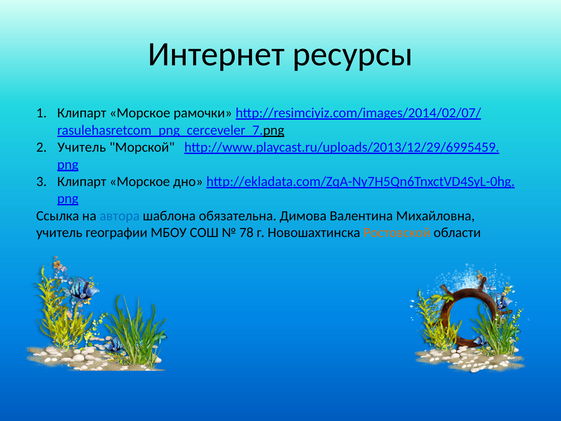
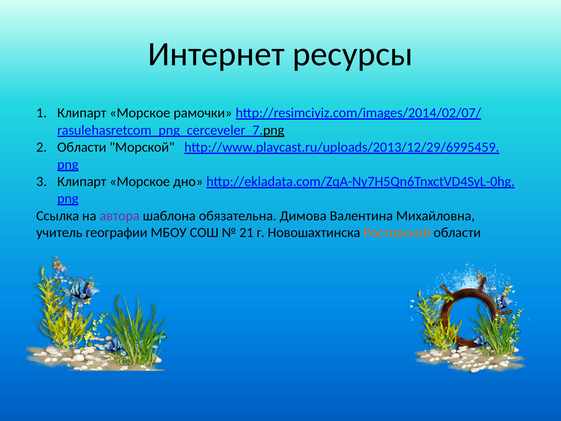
Учитель at (82, 147): Учитель -> Области
автора colour: blue -> purple
78: 78 -> 21
